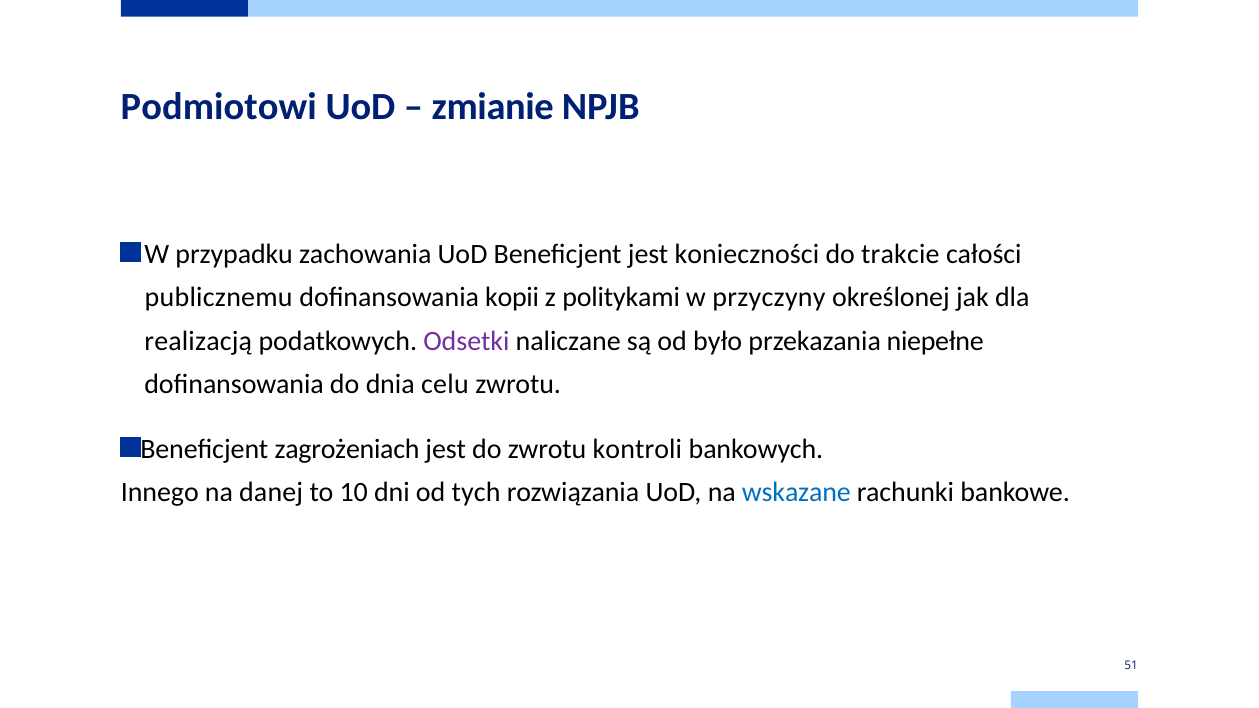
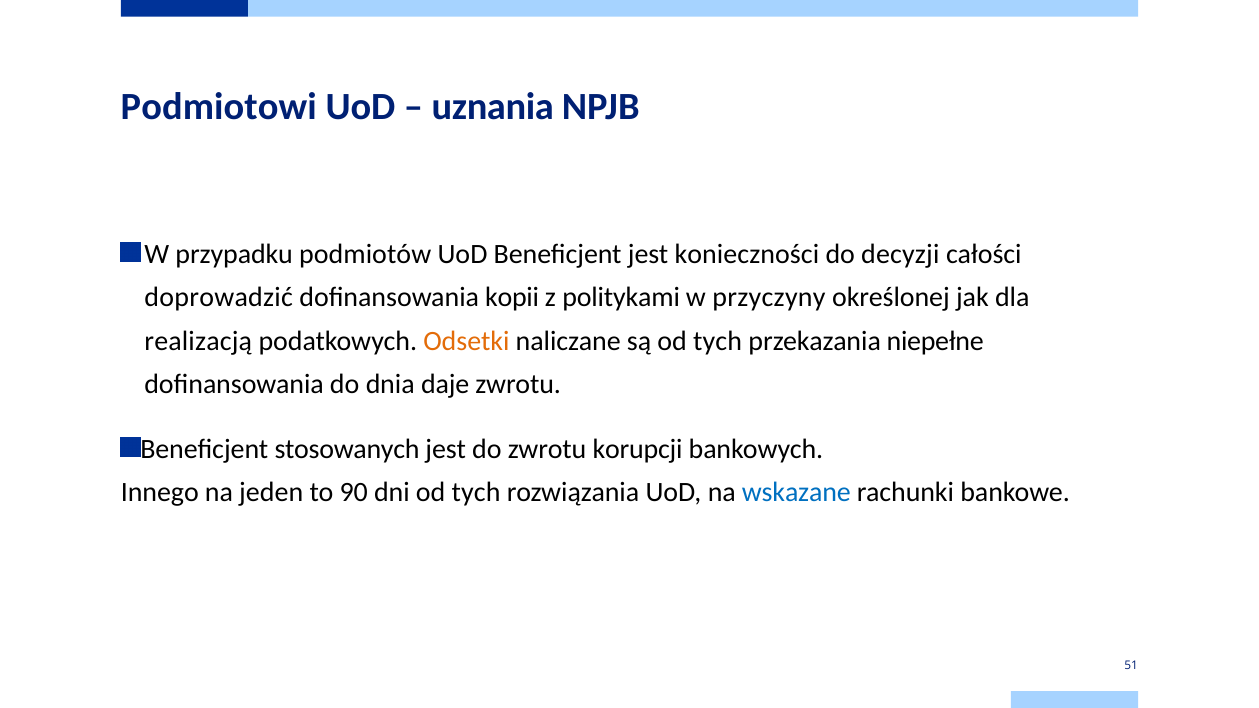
zmianie: zmianie -> uznania
zachowania: zachowania -> podmiotów
trakcie: trakcie -> decyzji
publicznemu: publicznemu -> doprowadzić
Odsetki colour: purple -> orange
są od było: było -> tych
celu: celu -> daje
zagrożeniach: zagrożeniach -> stosowanych
kontroli: kontroli -> korupcji
danej: danej -> jeden
10: 10 -> 90
